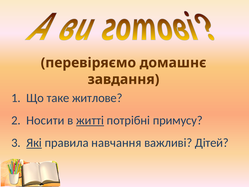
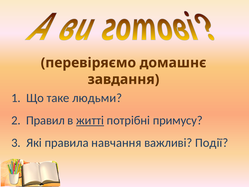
житлове: житлове -> людьми
Носити: Носити -> Правил
Які underline: present -> none
Дітей: Дітей -> Події
